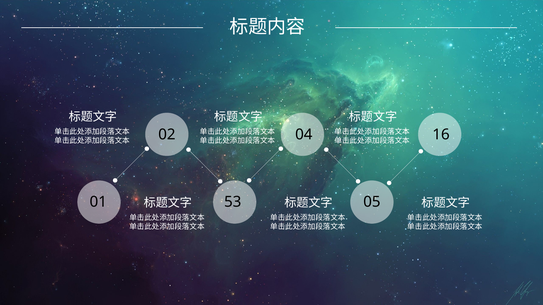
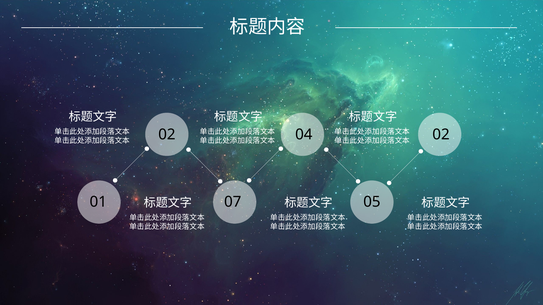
04 16: 16 -> 02
53: 53 -> 07
